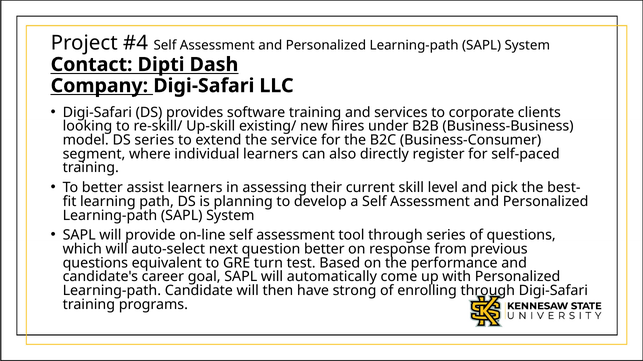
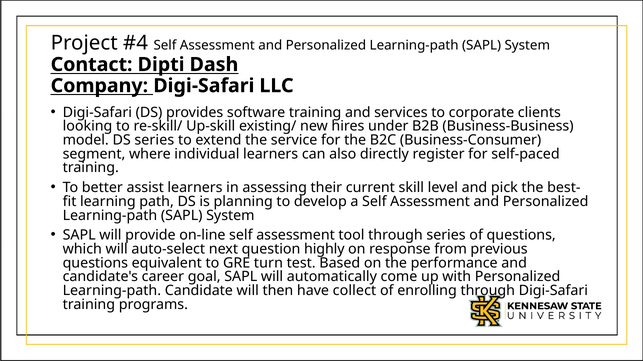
question better: better -> highly
strong: strong -> collect
